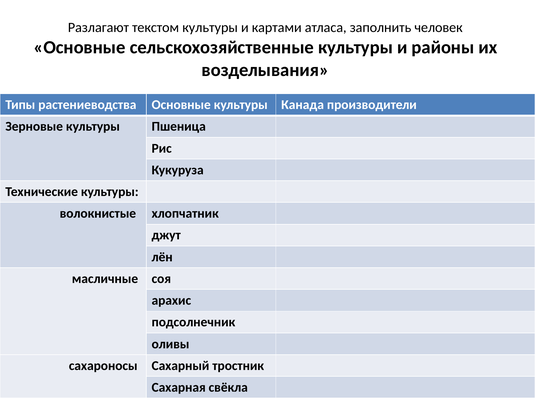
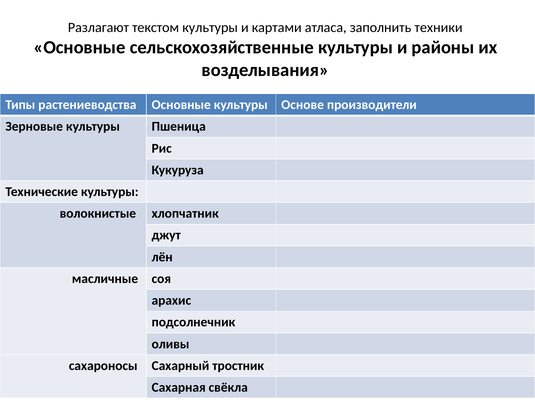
человек: человек -> техники
Канада: Канада -> Основе
